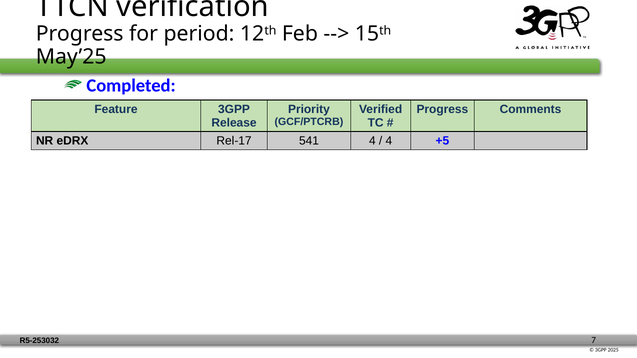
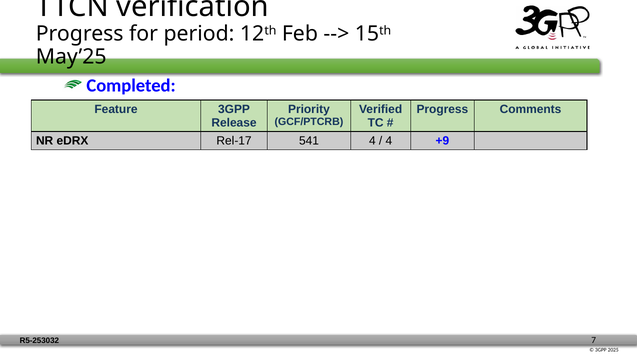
+5: +5 -> +9
